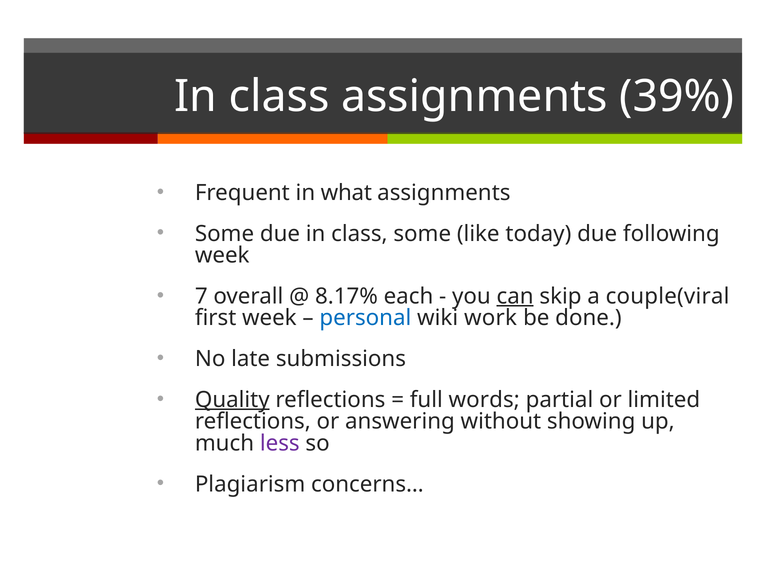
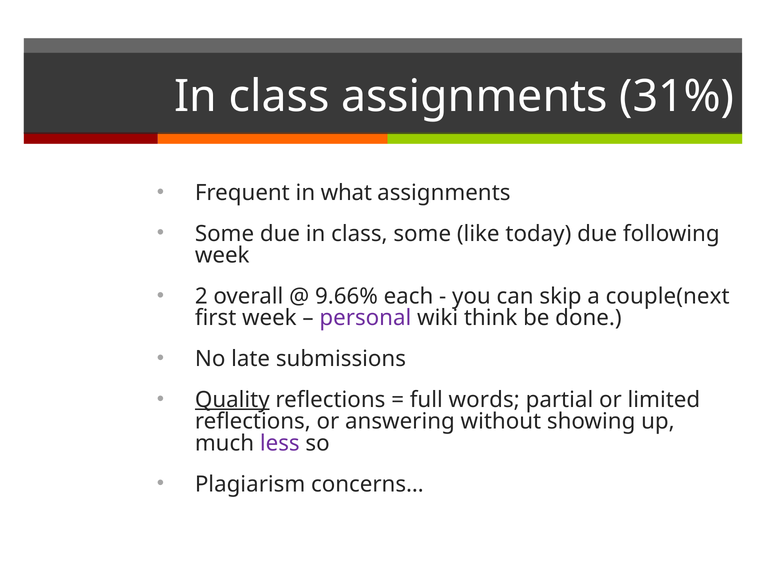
39%: 39% -> 31%
7: 7 -> 2
8.17%: 8.17% -> 9.66%
can underline: present -> none
couple(viral: couple(viral -> couple(next
personal colour: blue -> purple
work: work -> think
